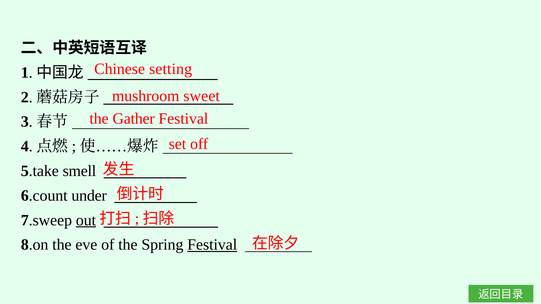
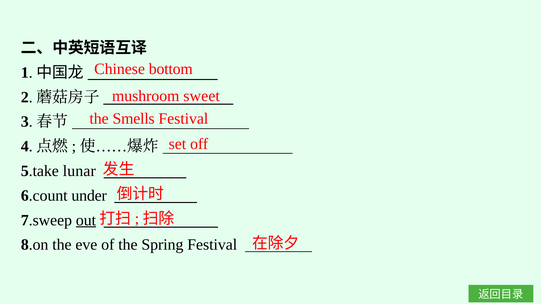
setting: setting -> bottom
Gather: Gather -> Smells
smell: smell -> lunar
Festival at (212, 245) underline: present -> none
